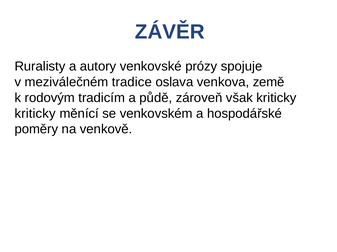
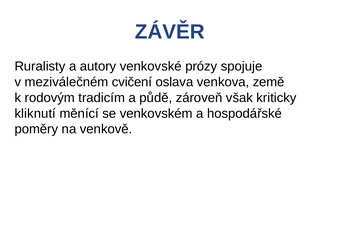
tradice: tradice -> cvičení
kriticky at (35, 114): kriticky -> kliknutí
